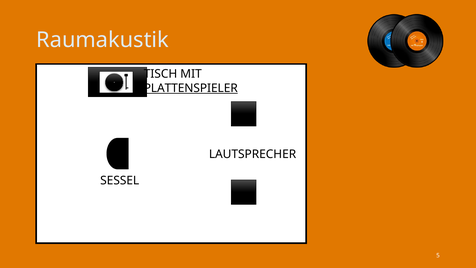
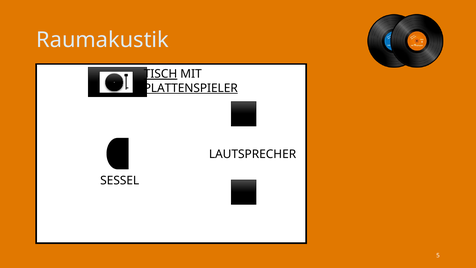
TISCH underline: none -> present
